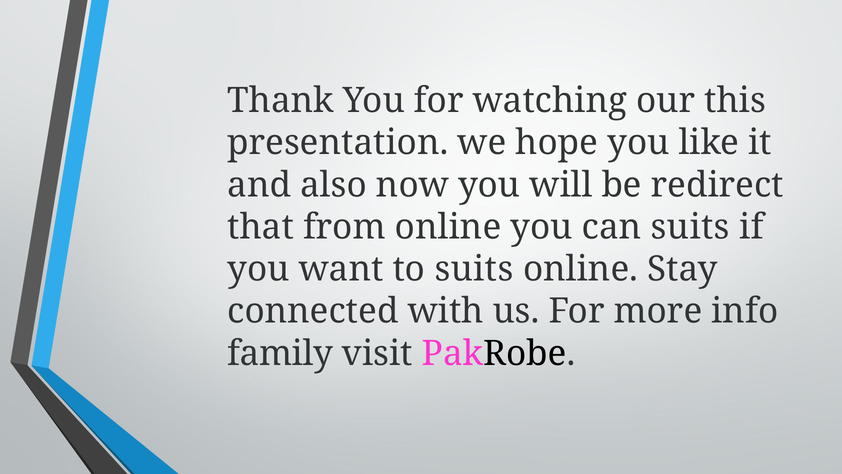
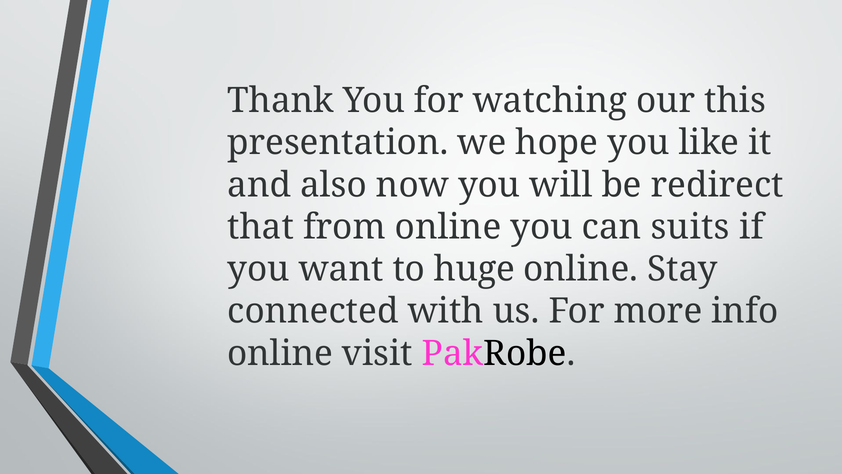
to suits: suits -> huge
family at (280, 353): family -> online
